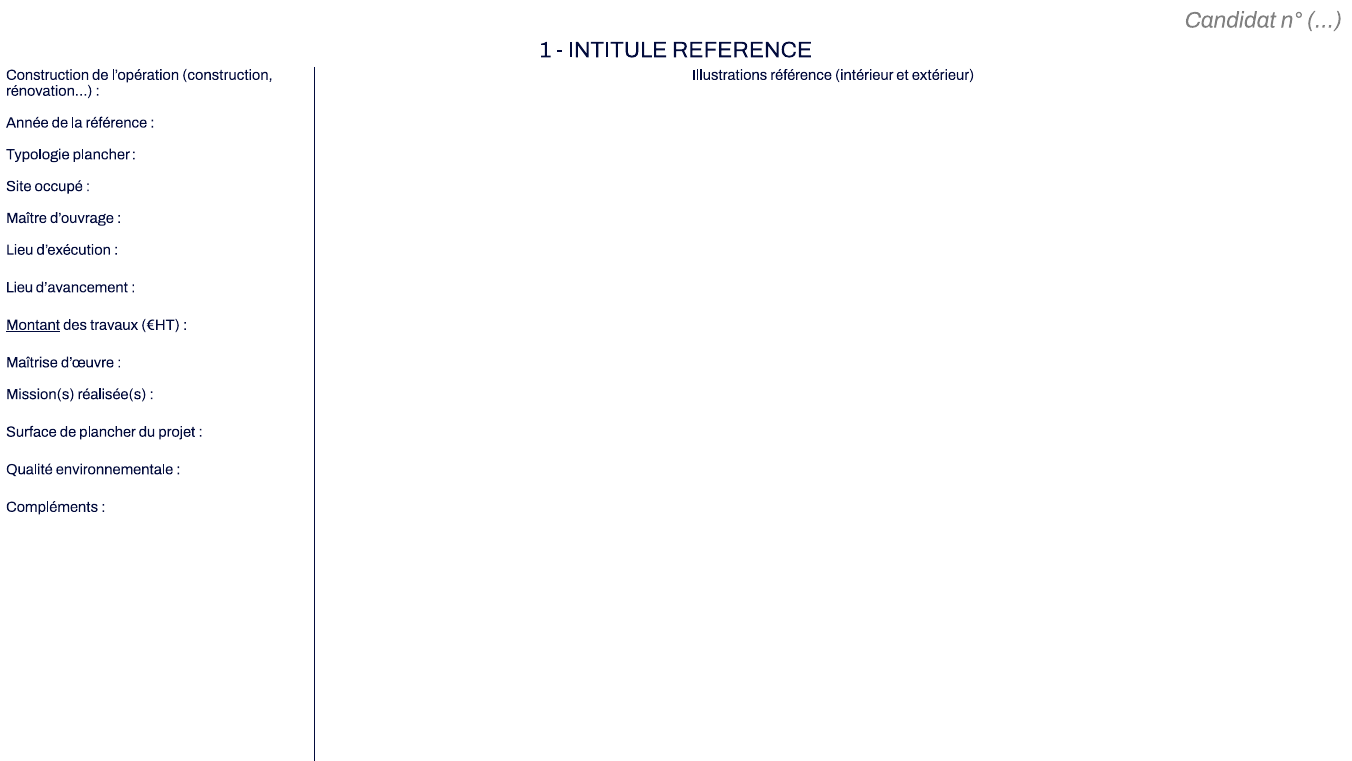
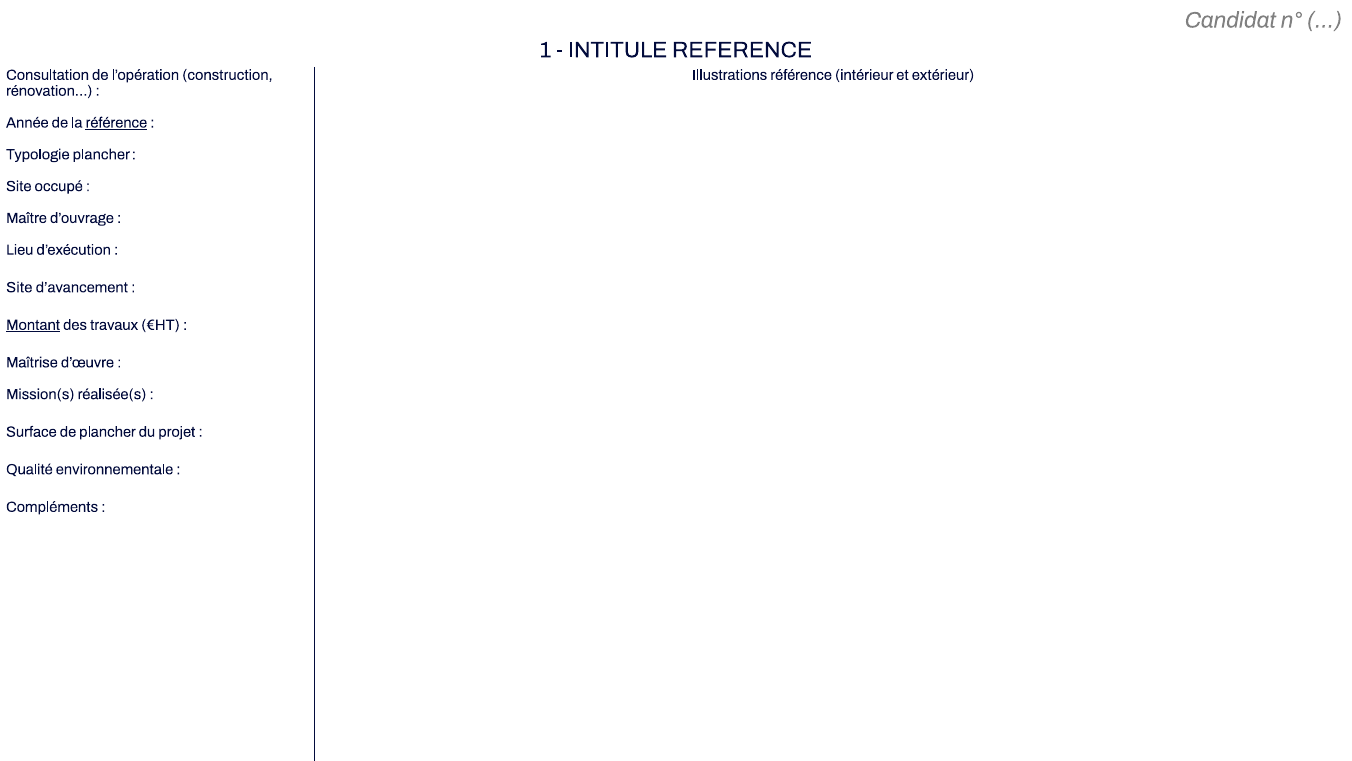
Construction at (48, 75): Construction -> Consultation
référence at (116, 123) underline: none -> present
Lieu at (19, 287): Lieu -> Site
